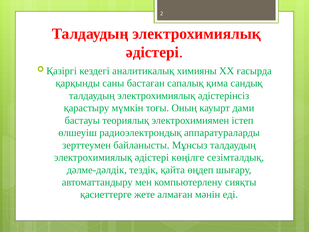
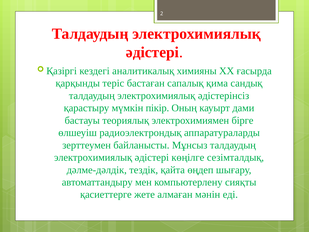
саны: саны -> теріс
тоғы: тоғы -> пікір
істеп: істеп -> бірге
